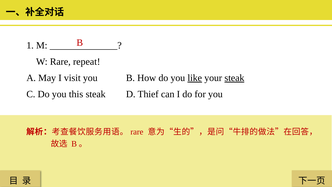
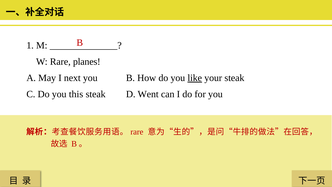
repeat: repeat -> planes
visit: visit -> next
steak at (234, 78) underline: present -> none
Thief: Thief -> Went
